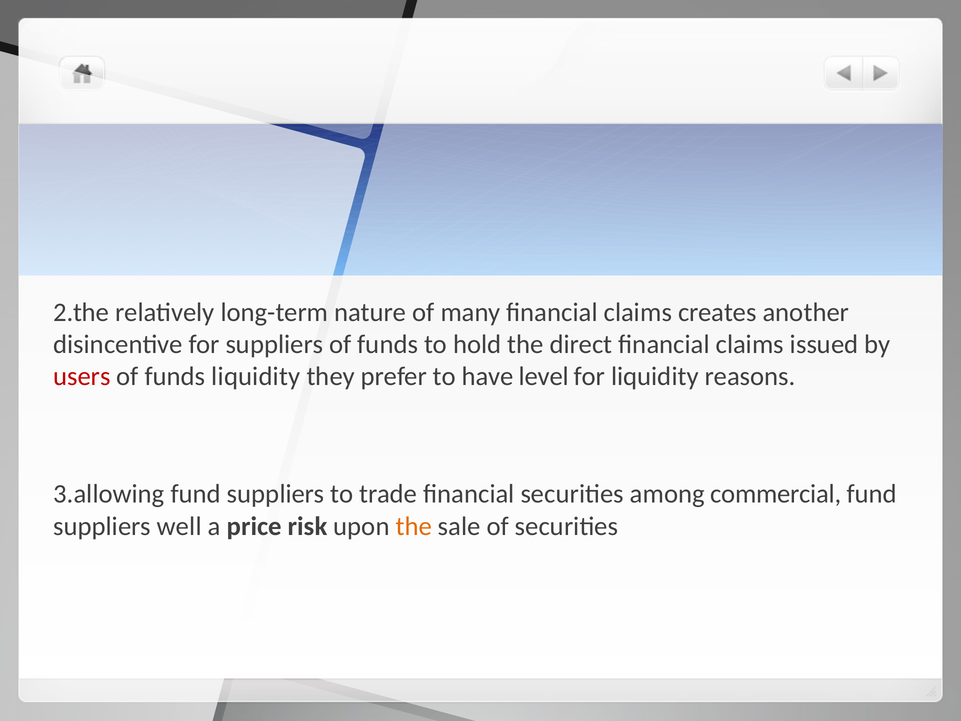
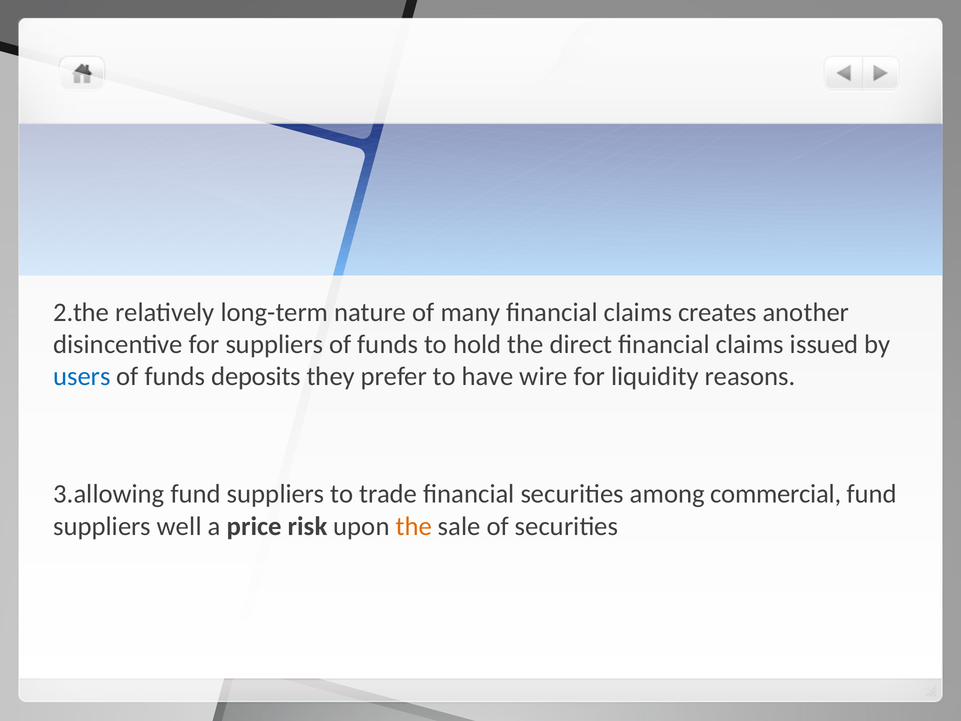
users colour: red -> blue
funds liquidity: liquidity -> deposits
level: level -> wire
